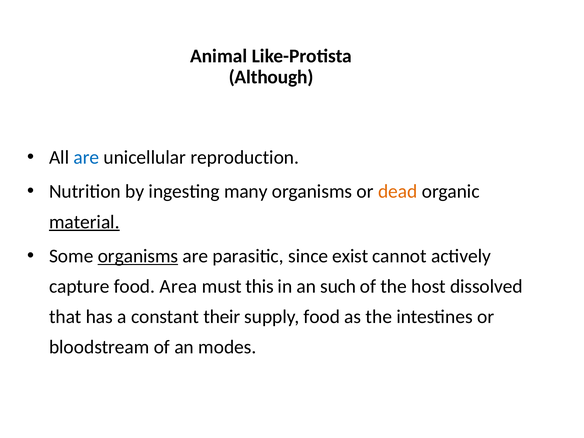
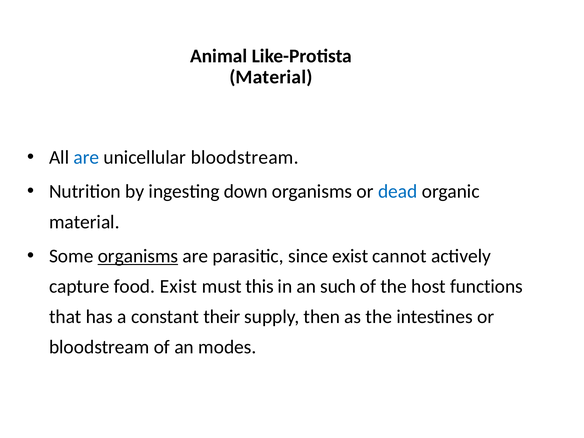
Although at (271, 77): Although -> Material
unicellular reproduction: reproduction -> bloodstream
many: many -> down
dead colour: orange -> blue
material at (84, 222) underline: present -> none
food Area: Area -> Exist
dissolved: dissolved -> functions
supply food: food -> then
